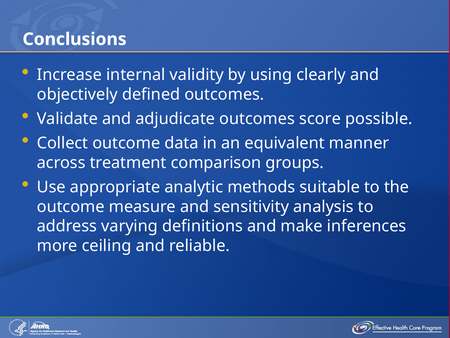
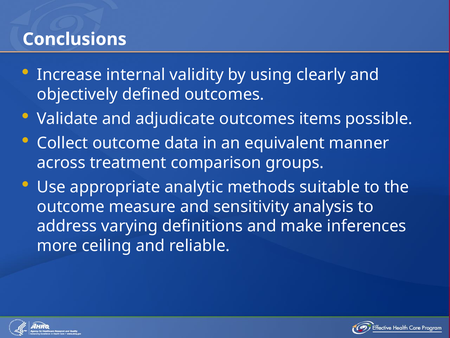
score: score -> items
